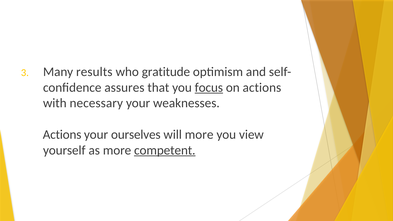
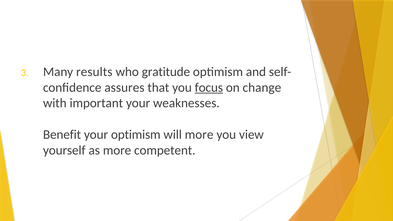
on actions: actions -> change
necessary: necessary -> important
Actions at (62, 135): Actions -> Benefit
your ourselves: ourselves -> optimism
competent underline: present -> none
